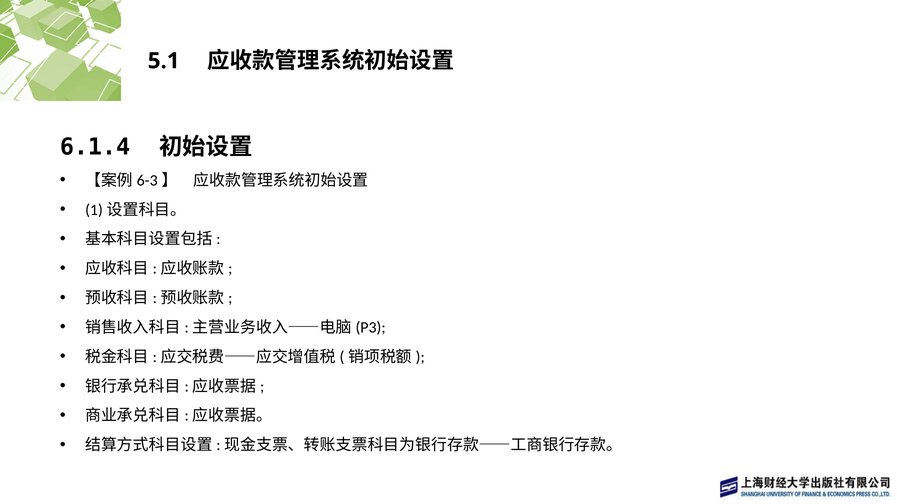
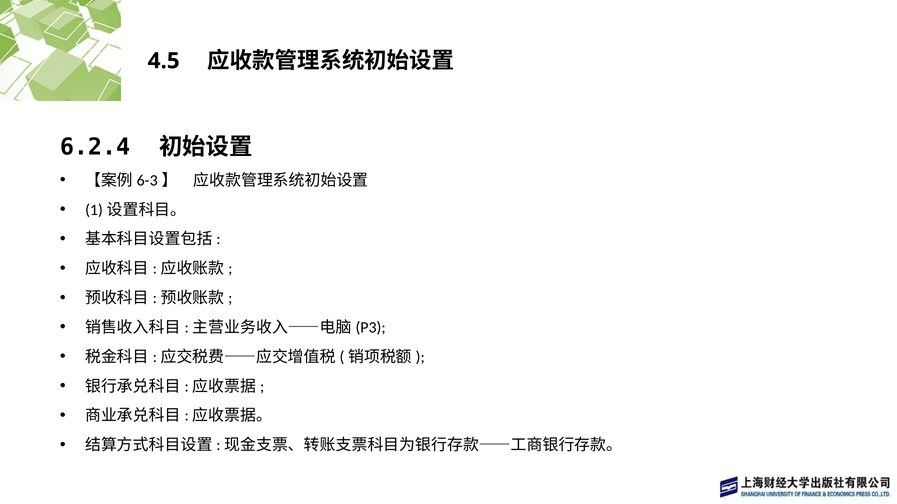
5.1: 5.1 -> 4.5
6.1.4: 6.1.4 -> 6.2.4
